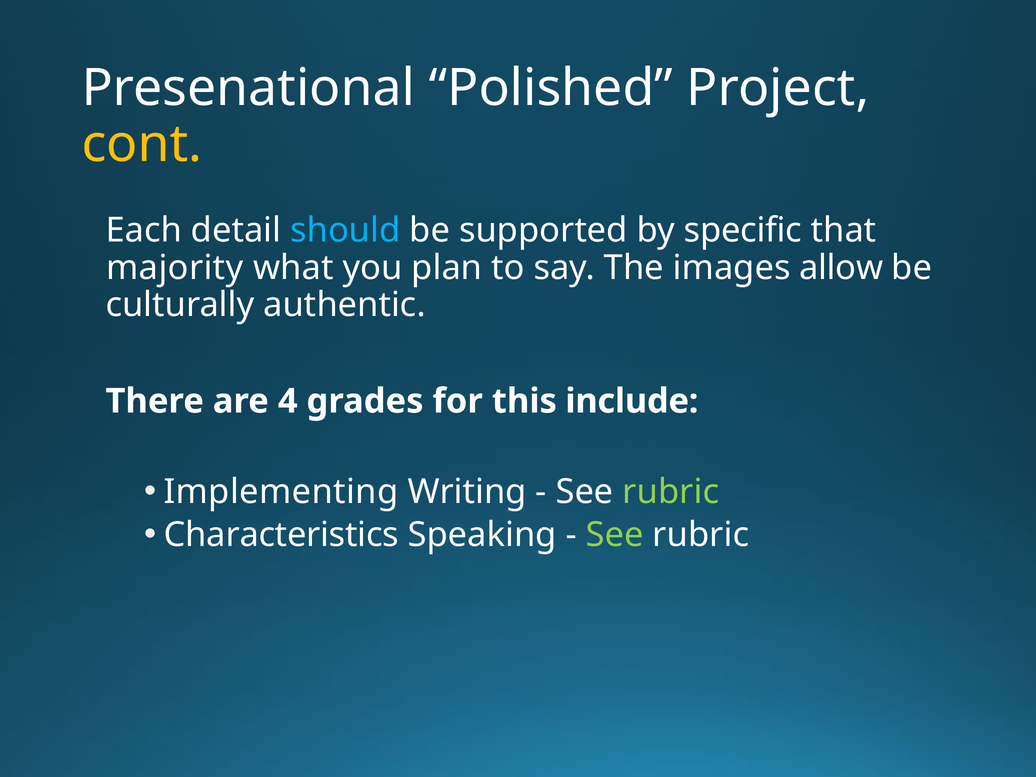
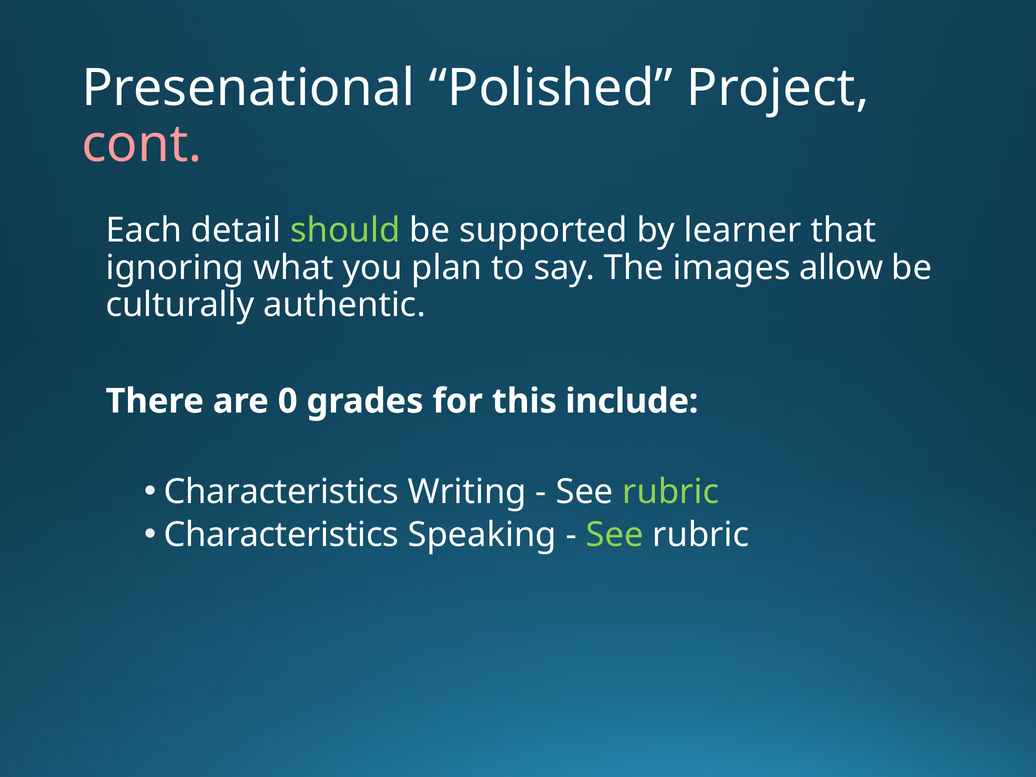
cont colour: yellow -> pink
should colour: light blue -> light green
specific: specific -> learner
majority: majority -> ignoring
4: 4 -> 0
Implementing at (281, 492): Implementing -> Characteristics
